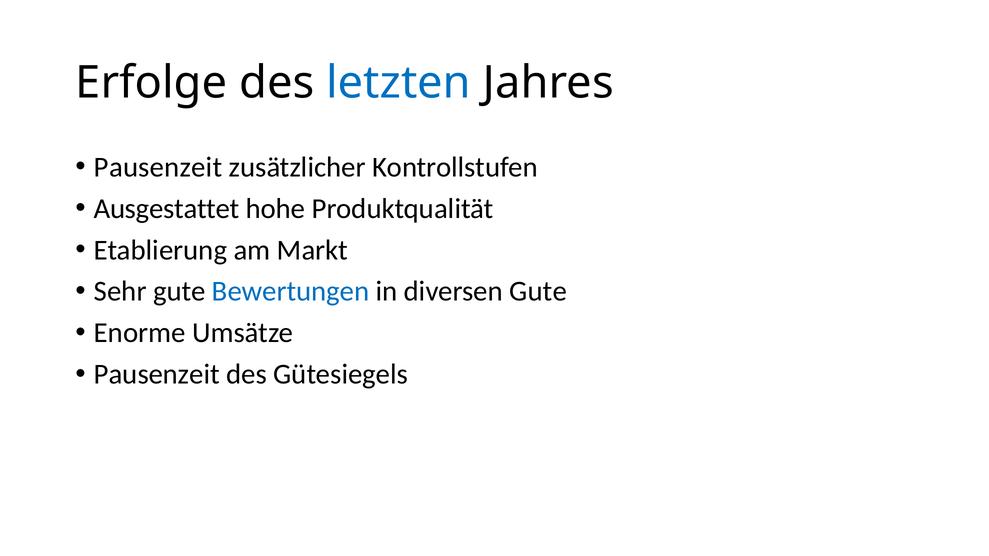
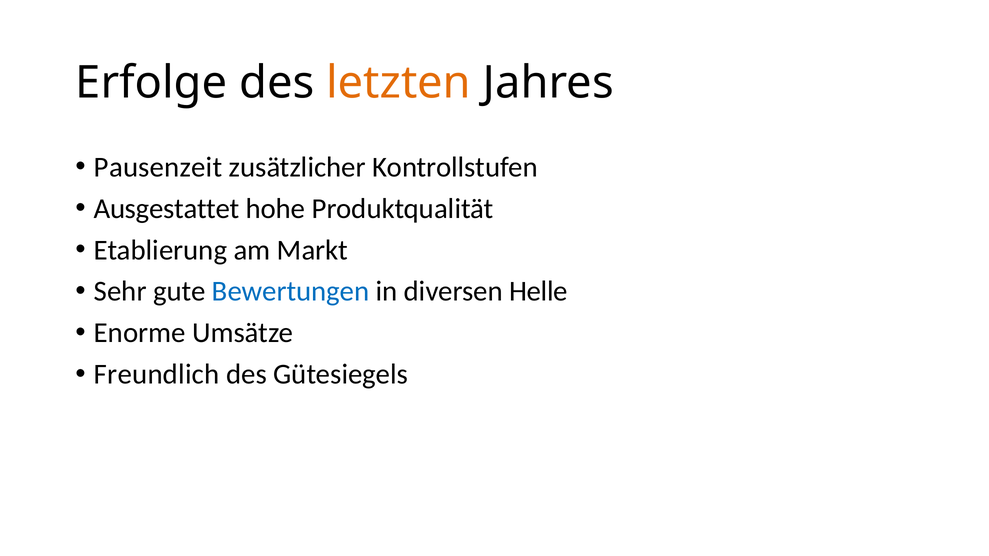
letzten colour: blue -> orange
diversen Gute: Gute -> Helle
Pausenzeit at (157, 375): Pausenzeit -> Freundlich
